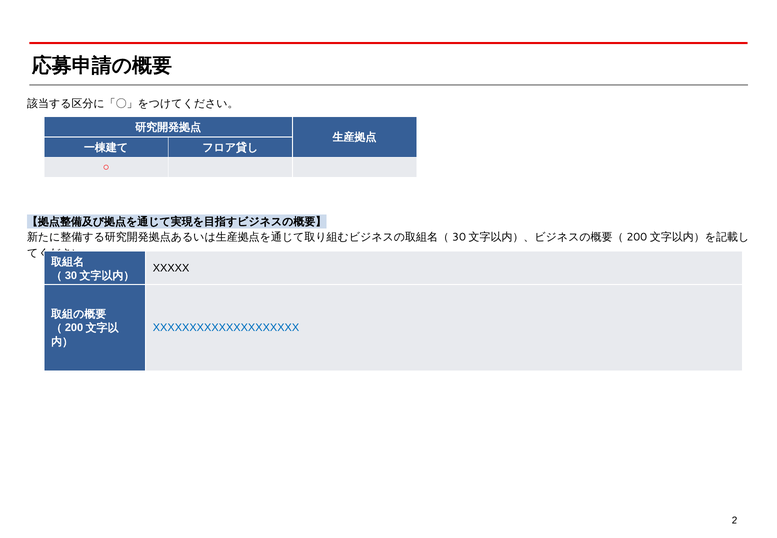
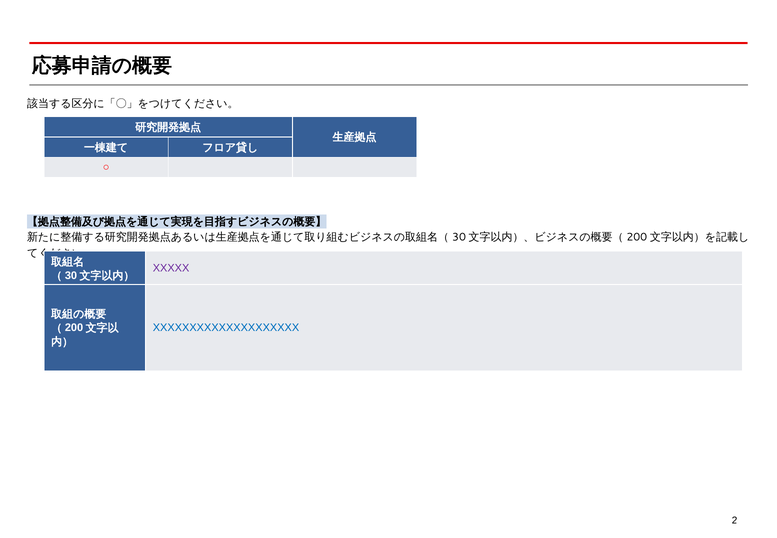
XXXXX colour: black -> purple
